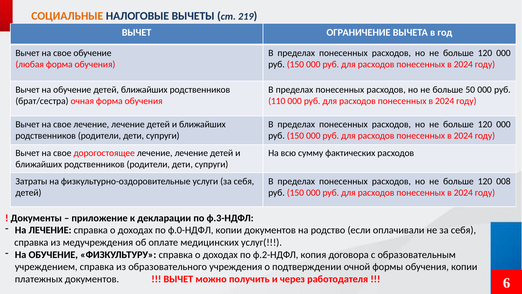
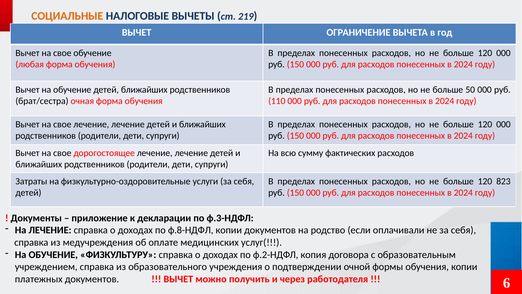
008: 008 -> 823
ф.0-НДФЛ: ф.0-НДФЛ -> ф.8-НДФЛ
